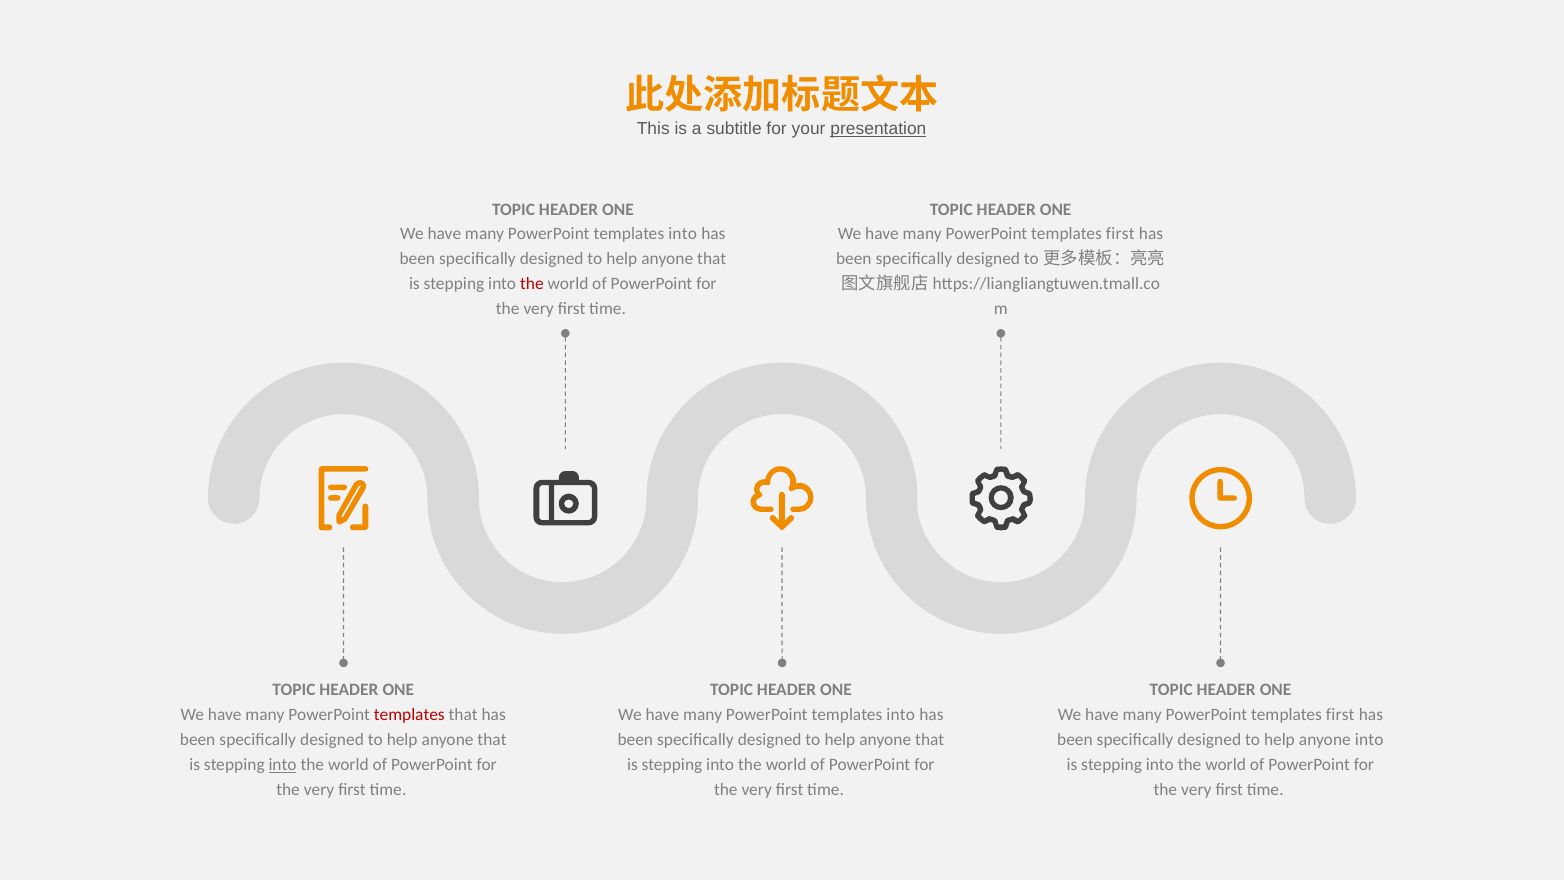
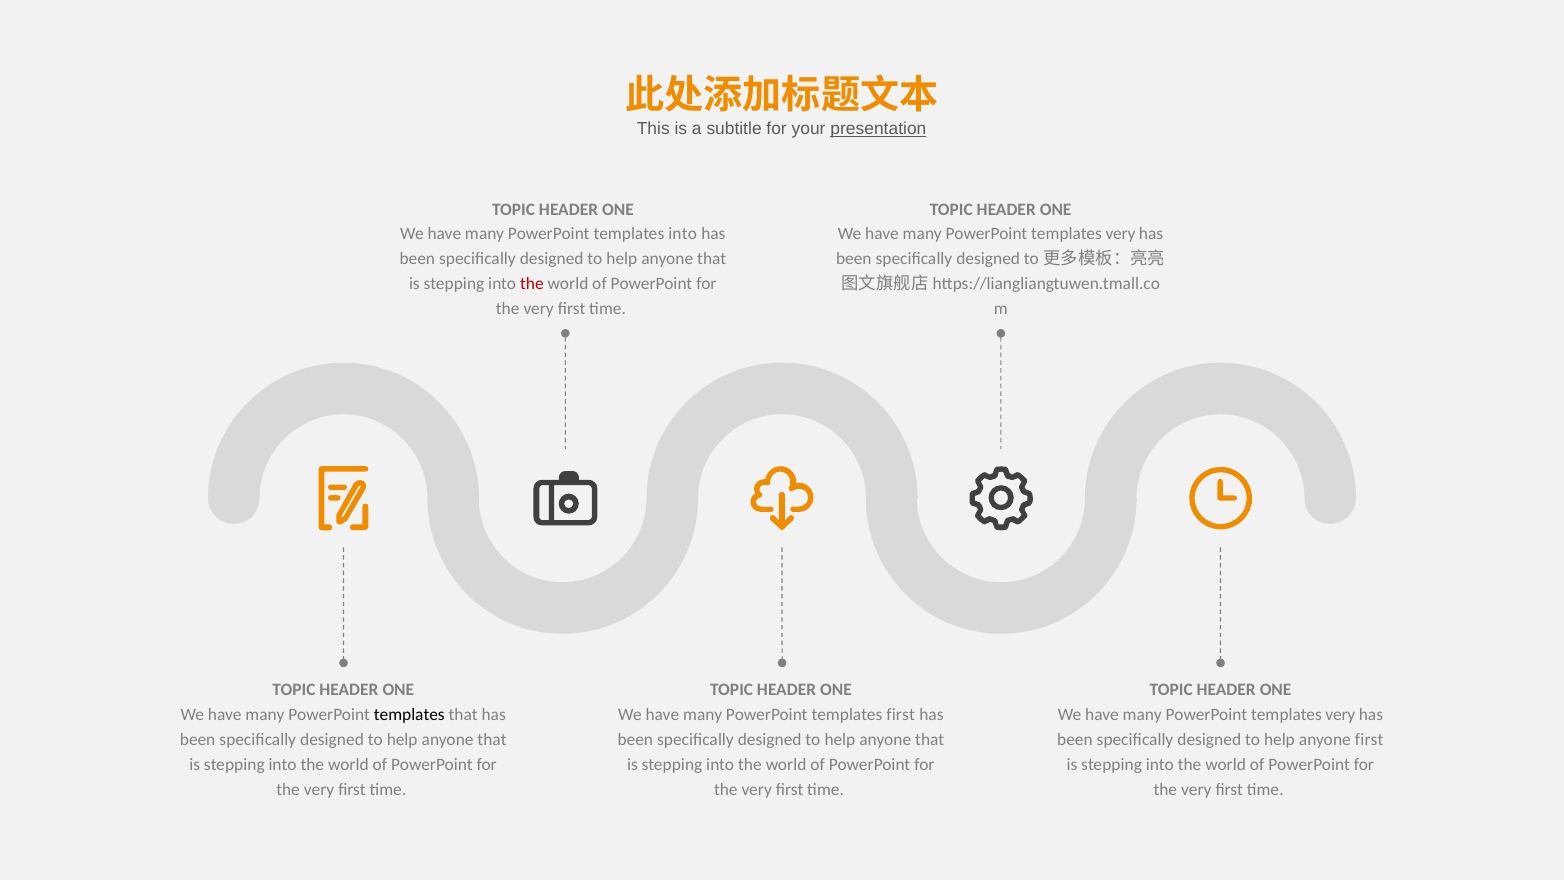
first at (1120, 234): first -> very
templates at (409, 714) colour: red -> black
into at (901, 714): into -> first
first at (1340, 714): first -> very
anyone into: into -> first
into at (282, 764) underline: present -> none
